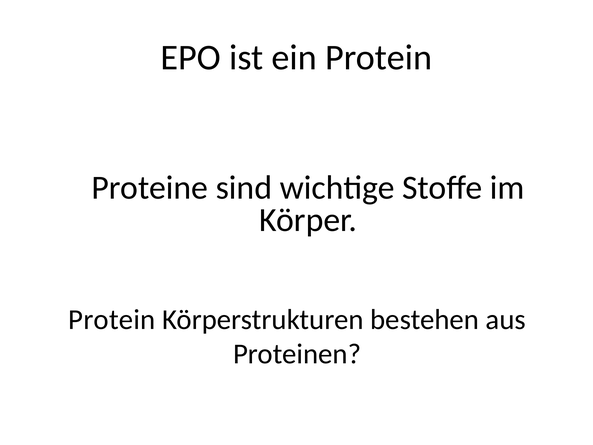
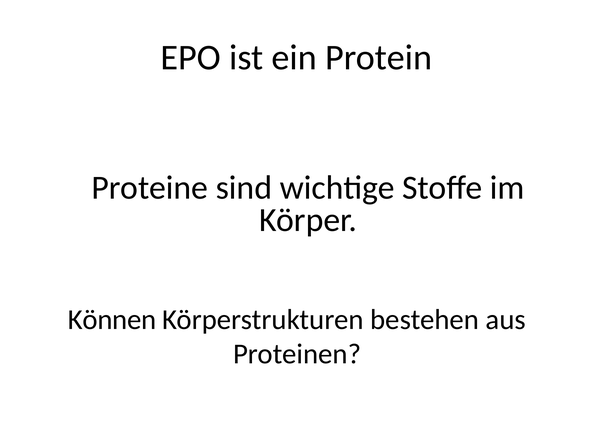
Protein at (112, 319): Protein -> Können
